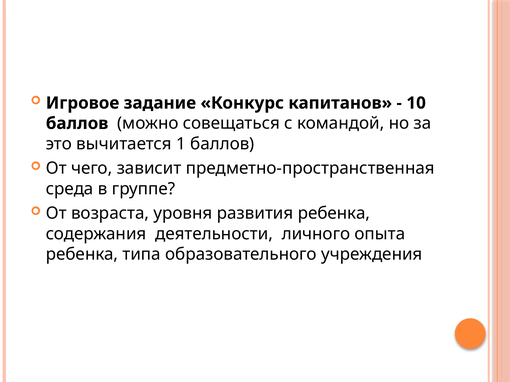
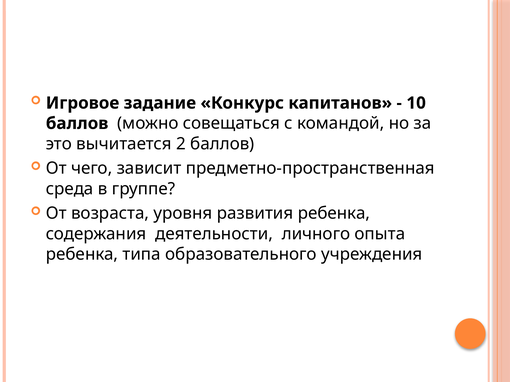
1: 1 -> 2
